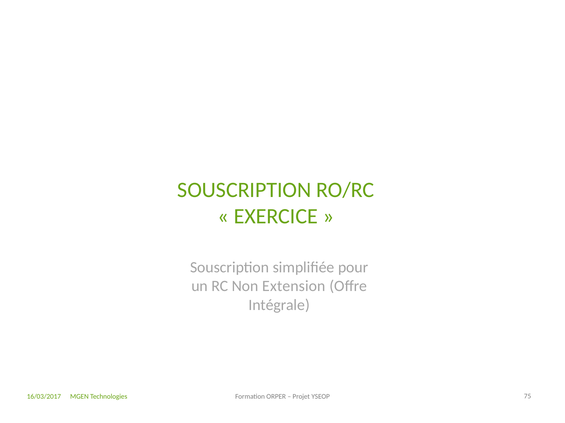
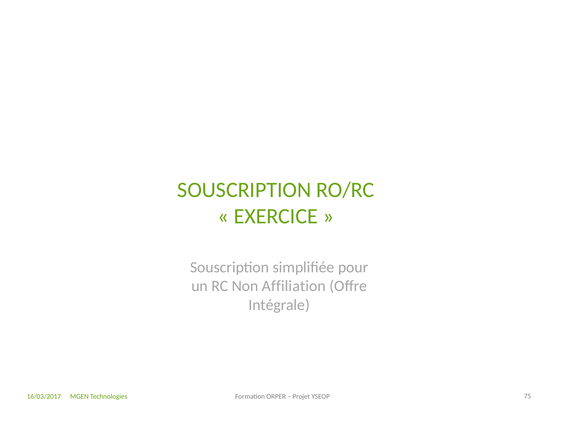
Extension: Extension -> Affiliation
